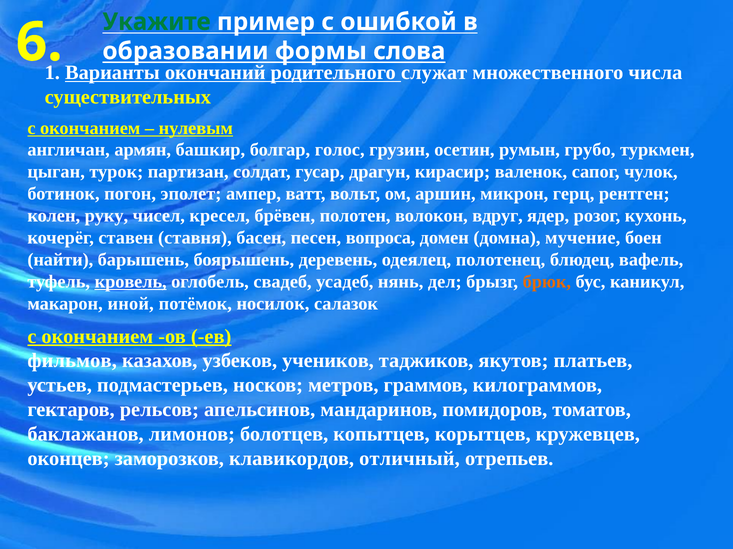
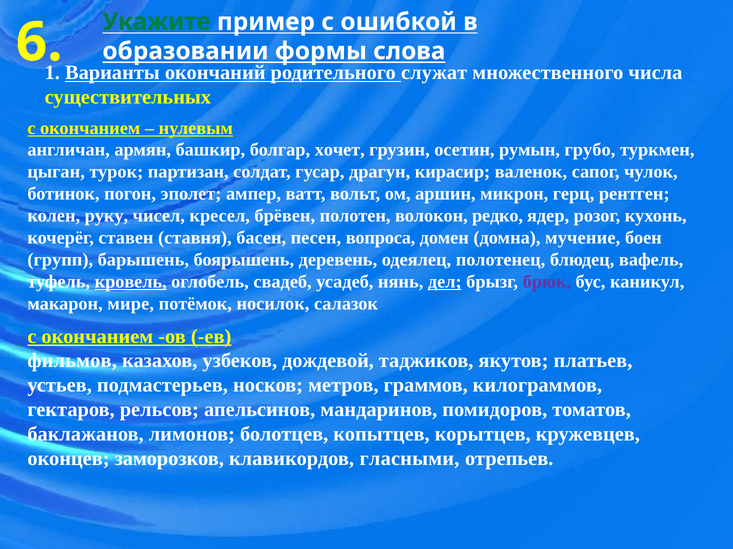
голос: голос -> хочет
вдруг: вдруг -> редко
найти: найти -> групп
дел underline: none -> present
брюк colour: orange -> purple
иной: иной -> мире
учеников: учеников -> дождевой
отличный: отличный -> гласными
